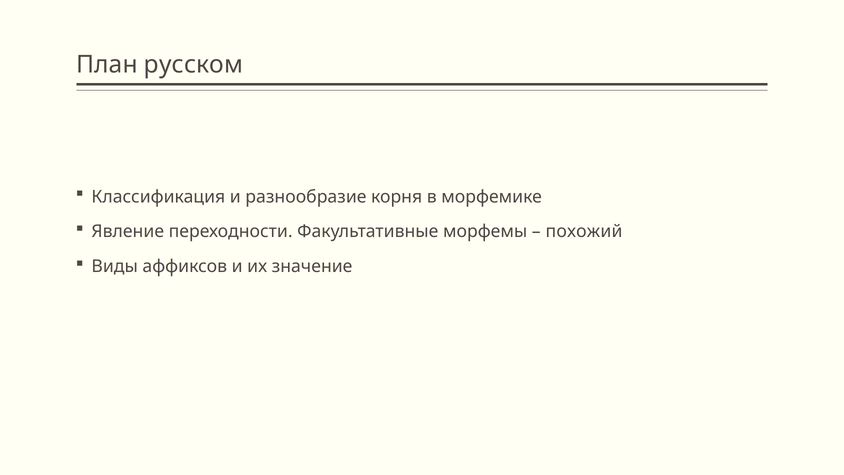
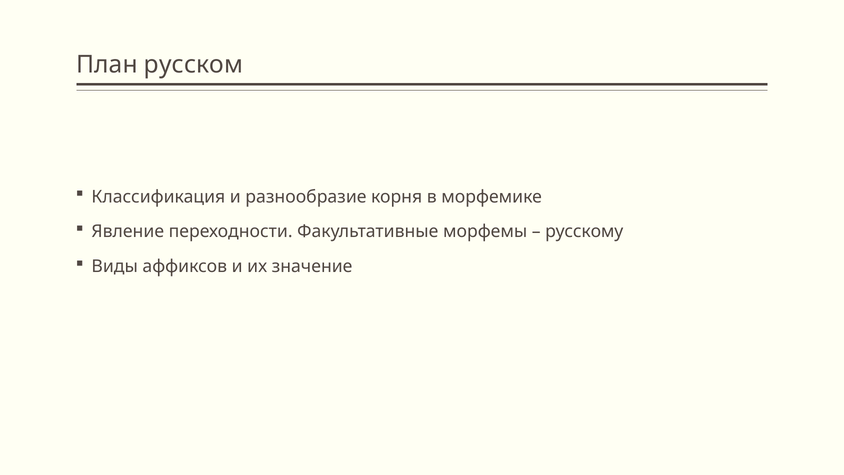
похожий: похожий -> русскому
